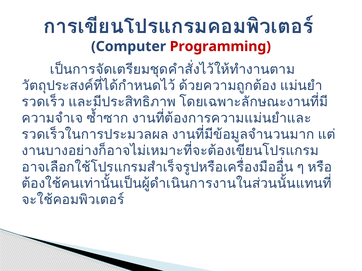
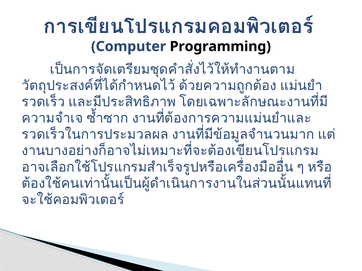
Programming colour: red -> black
